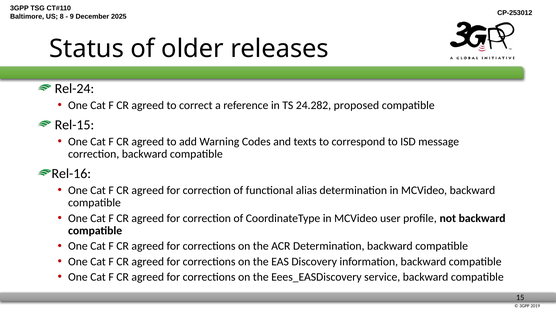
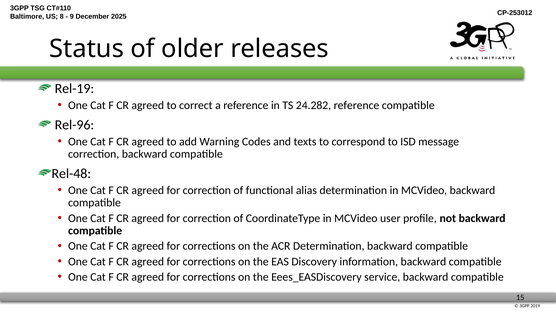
Rel-24: Rel-24 -> Rel-19
24.282 proposed: proposed -> reference
Rel-15: Rel-15 -> Rel-96
Rel-16: Rel-16 -> Rel-48
